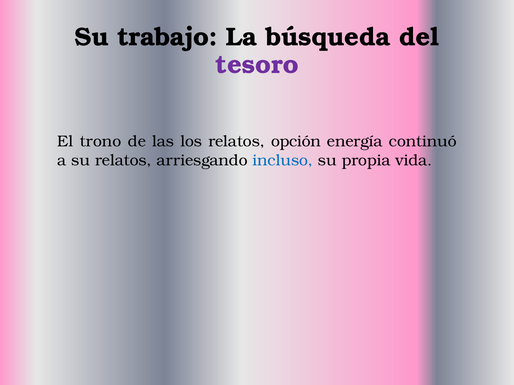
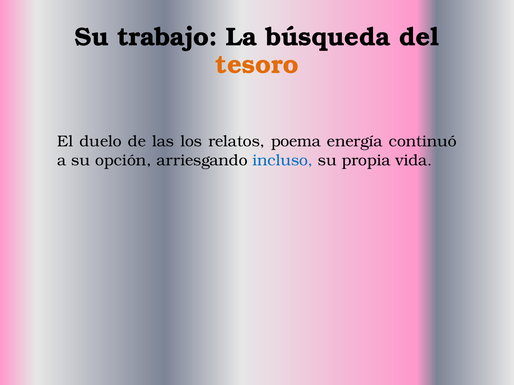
tesoro colour: purple -> orange
trono: trono -> duelo
opción: opción -> poema
su relatos: relatos -> opción
